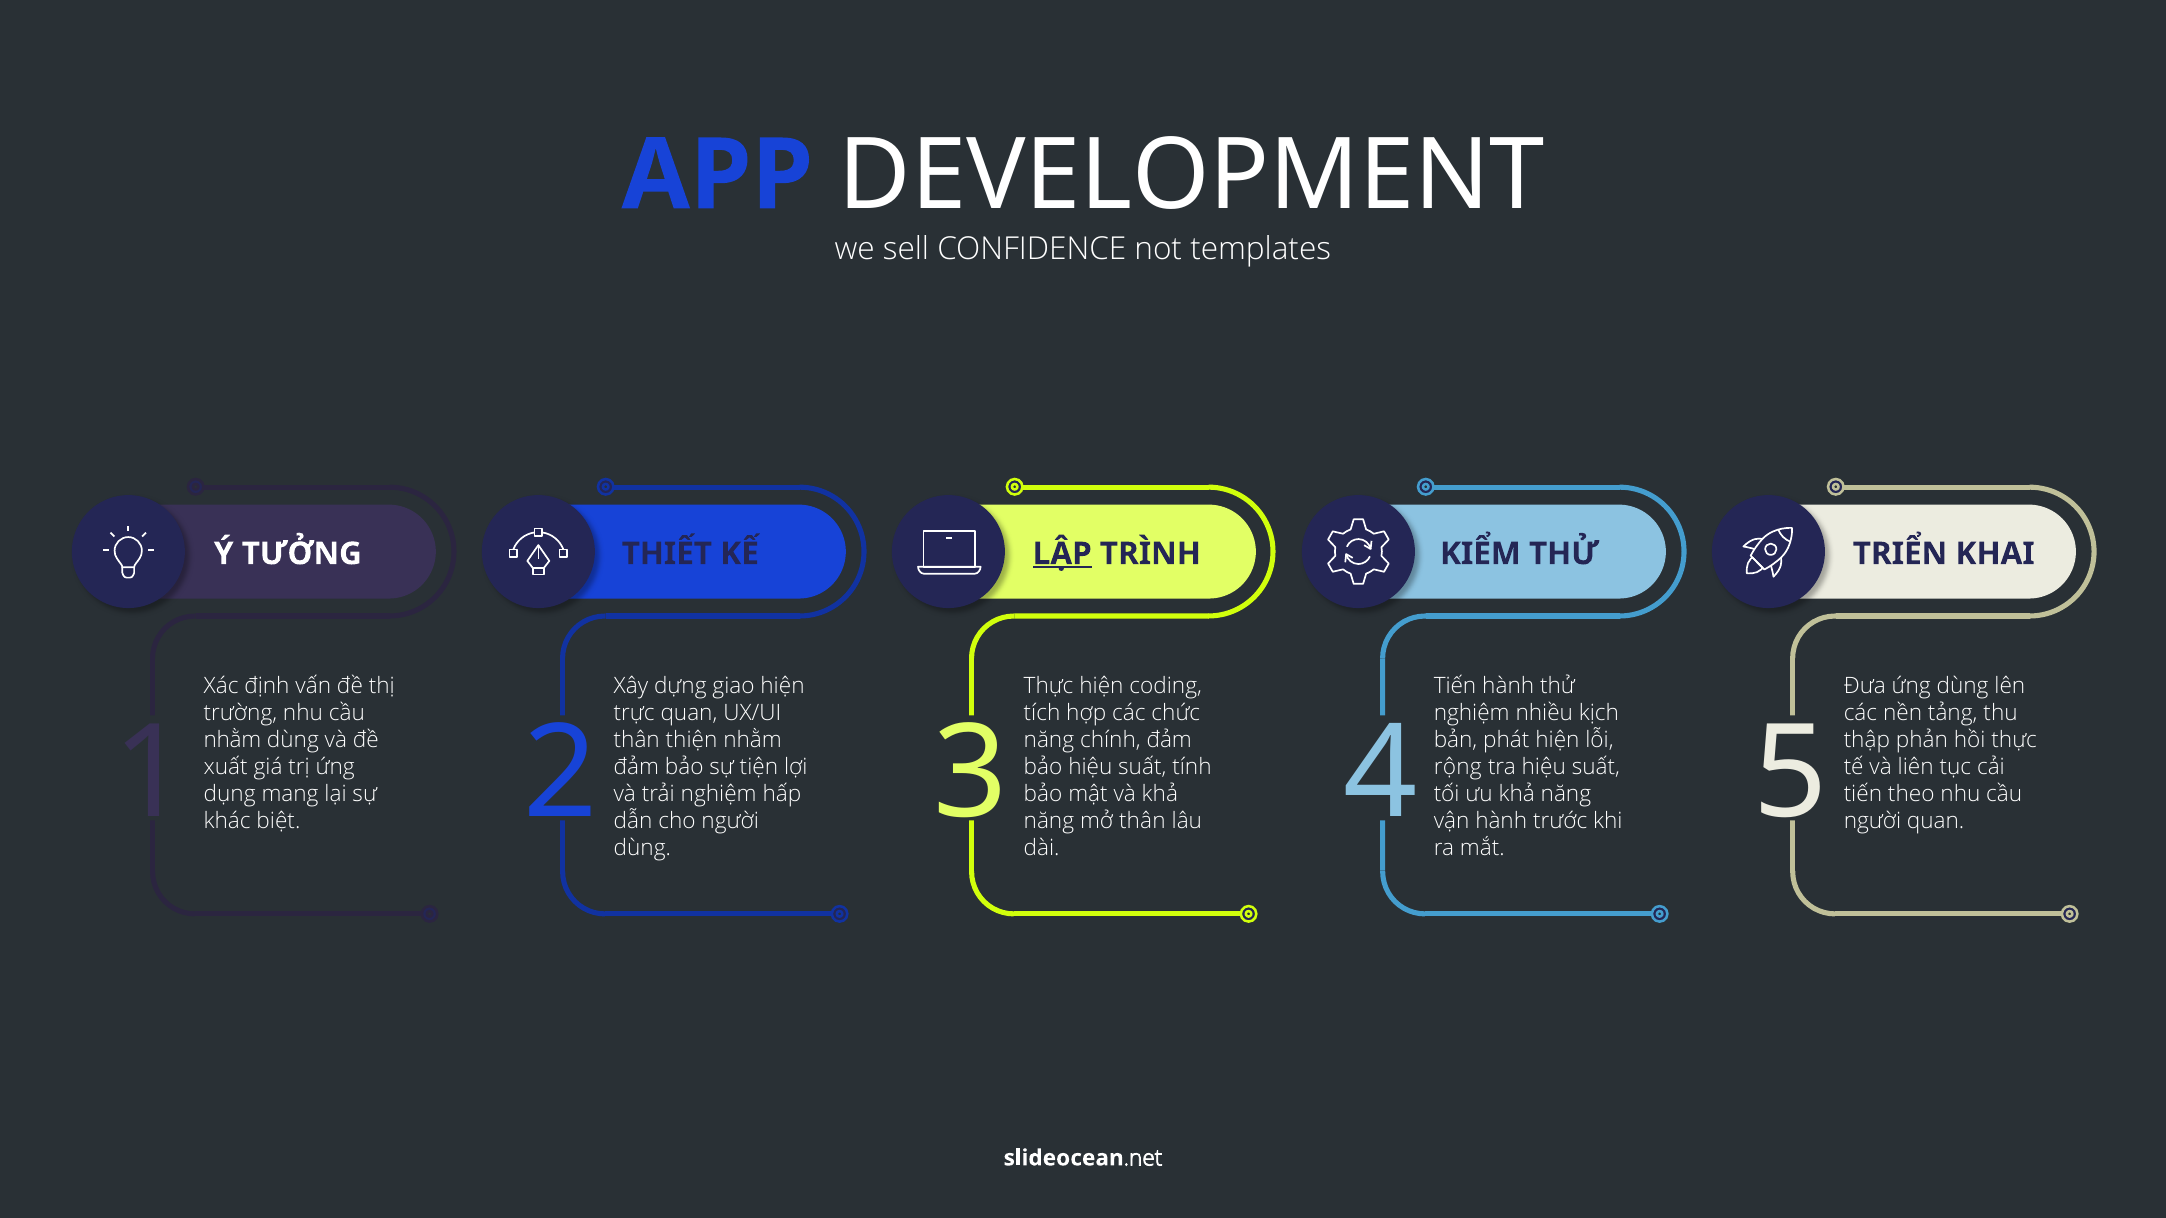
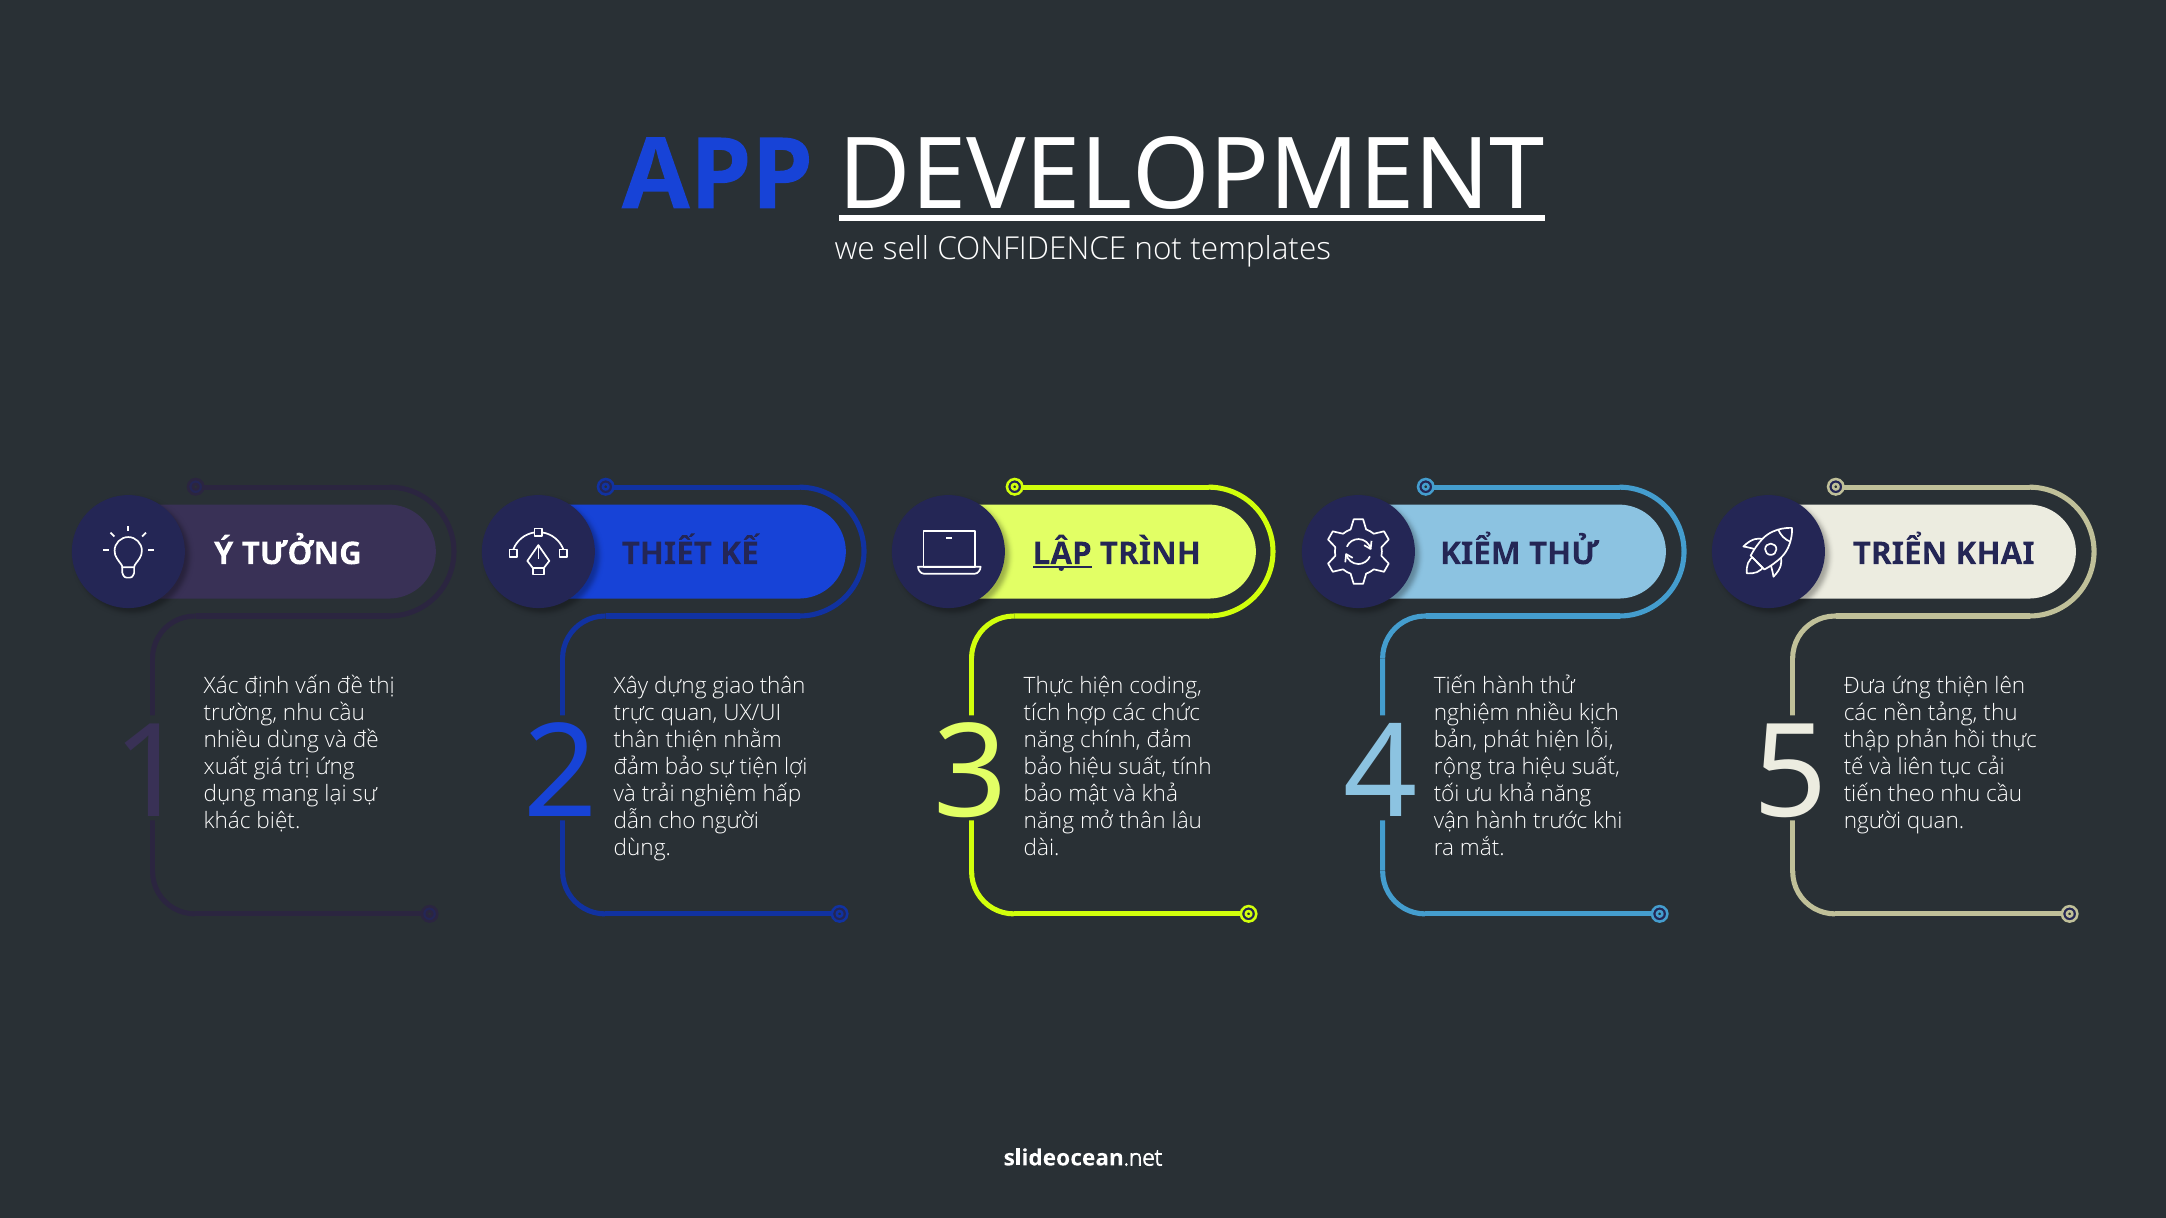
DEVELOPMENT underline: none -> present
ứng dùng: dùng -> thiện
giao hiện: hiện -> thân
nhằm at (232, 740): nhằm -> nhiều
